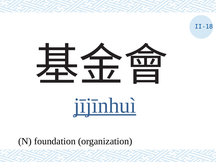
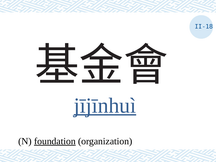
foundation underline: none -> present
